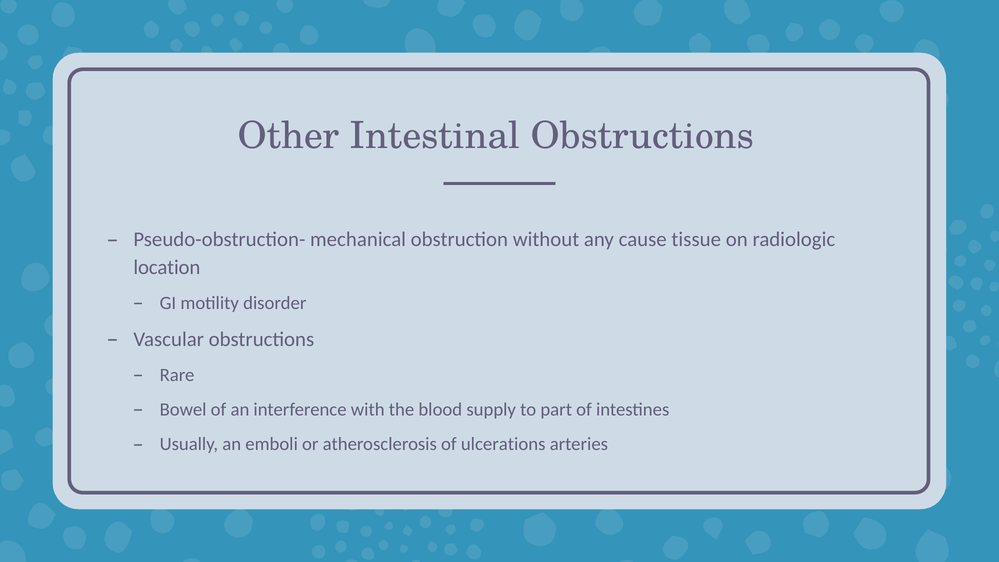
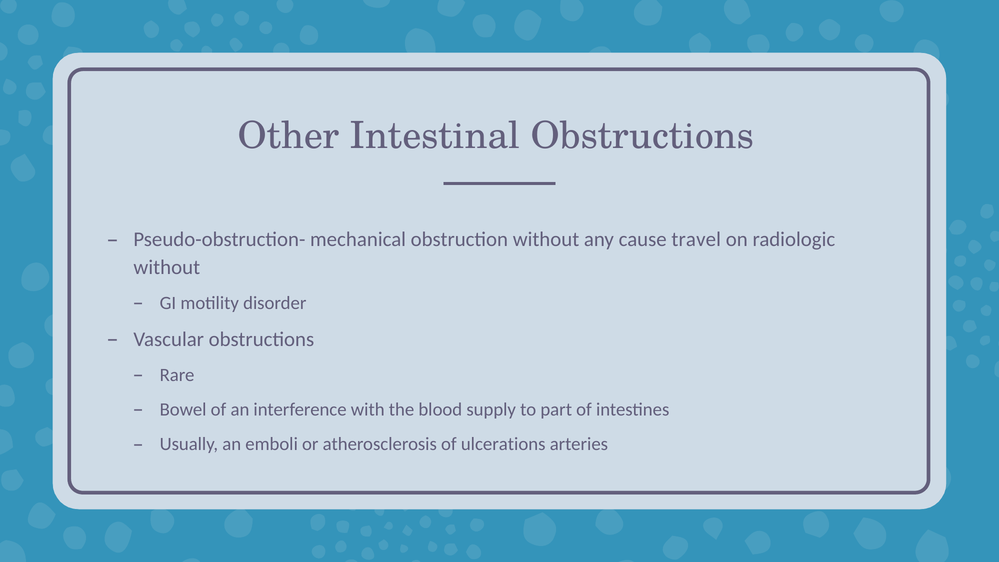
tissue: tissue -> travel
location at (167, 267): location -> without
